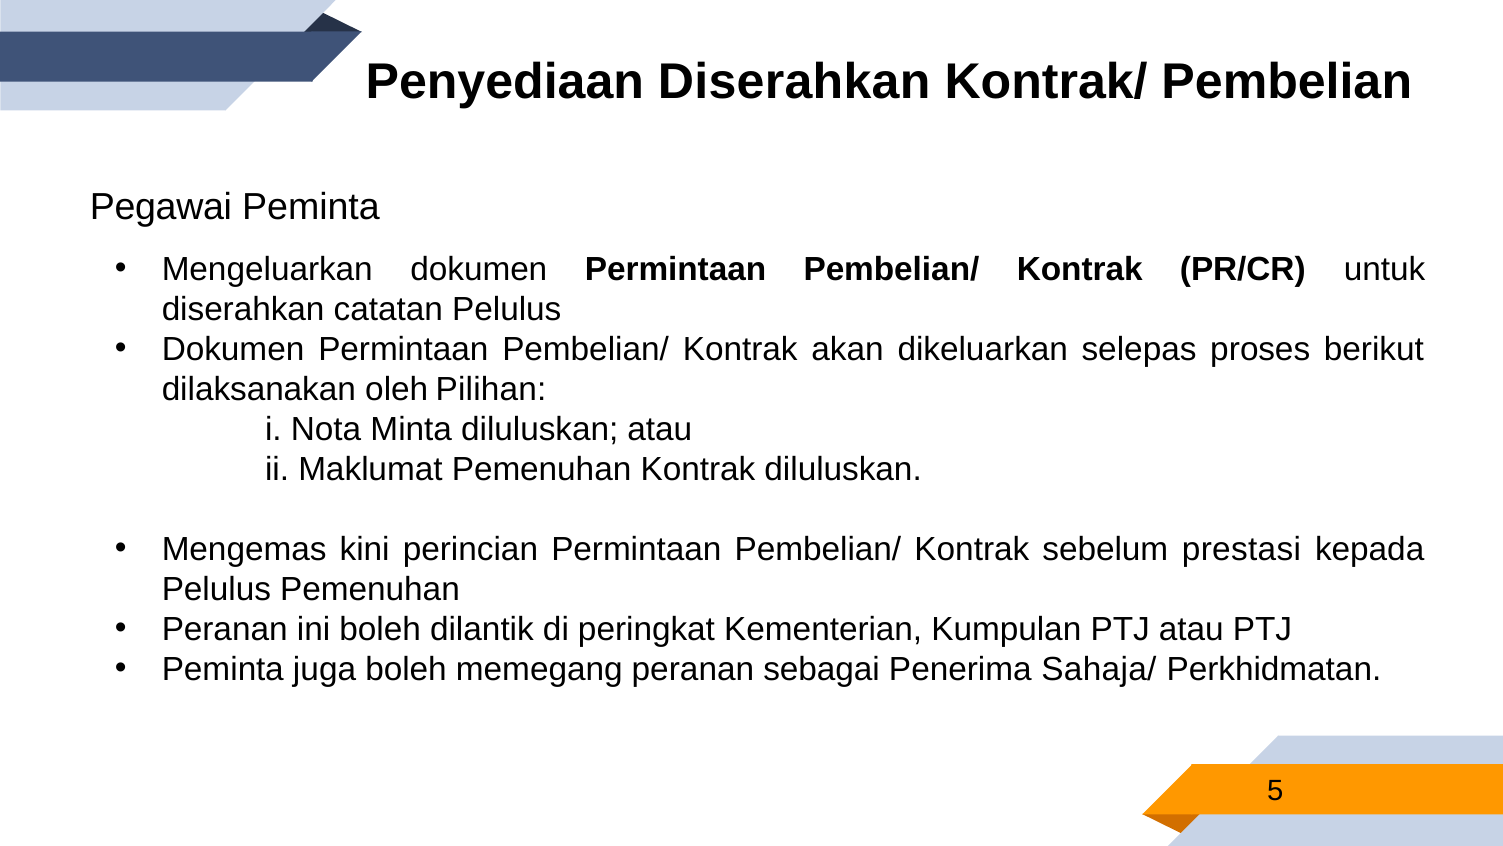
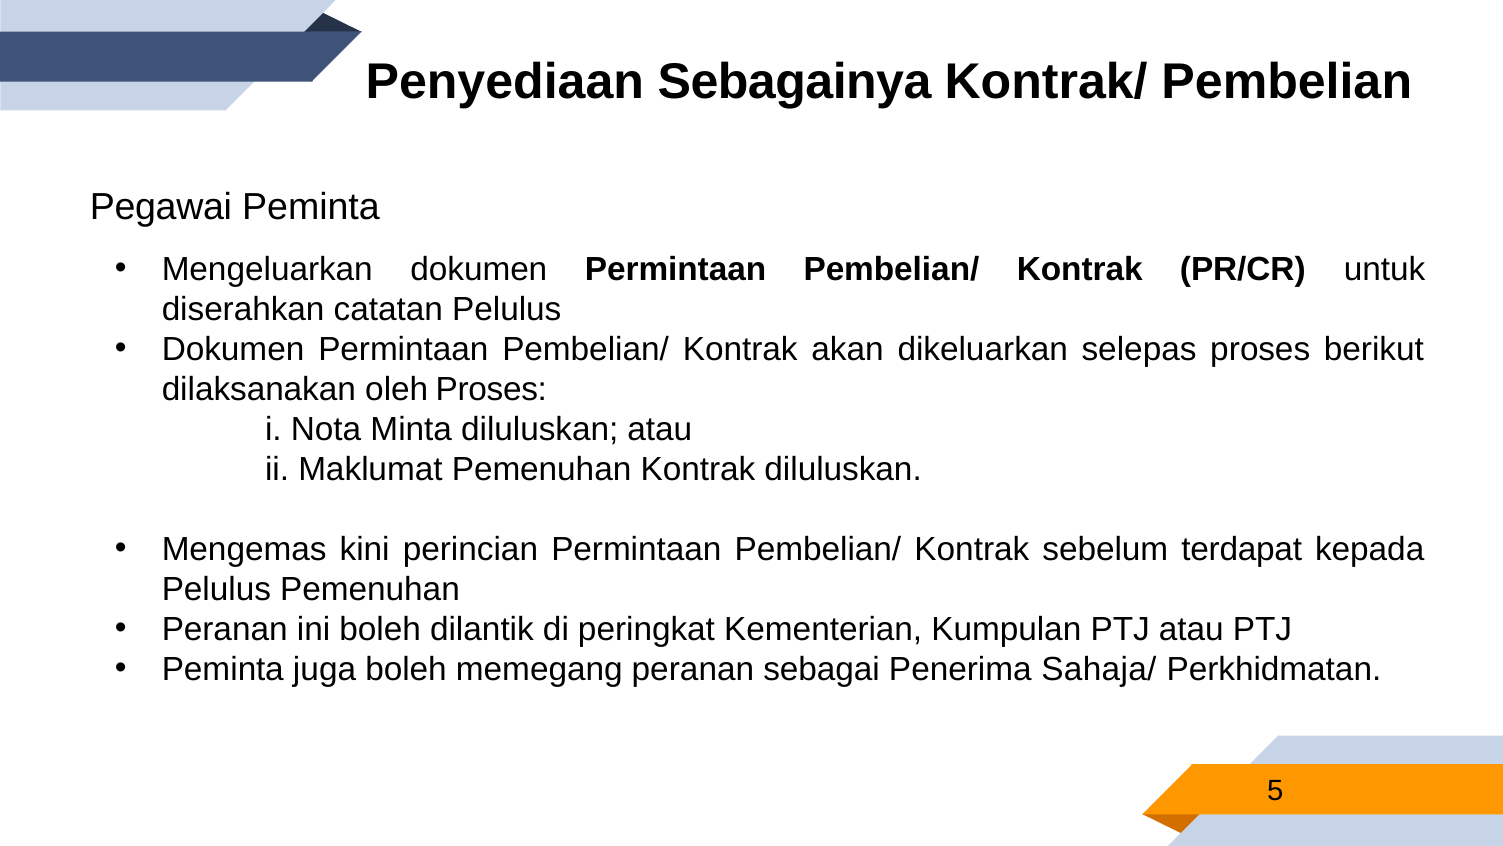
Penyediaan Diserahkan: Diserahkan -> Sebagainya
oleh Pilihan: Pilihan -> Proses
prestasi: prestasi -> terdapat
